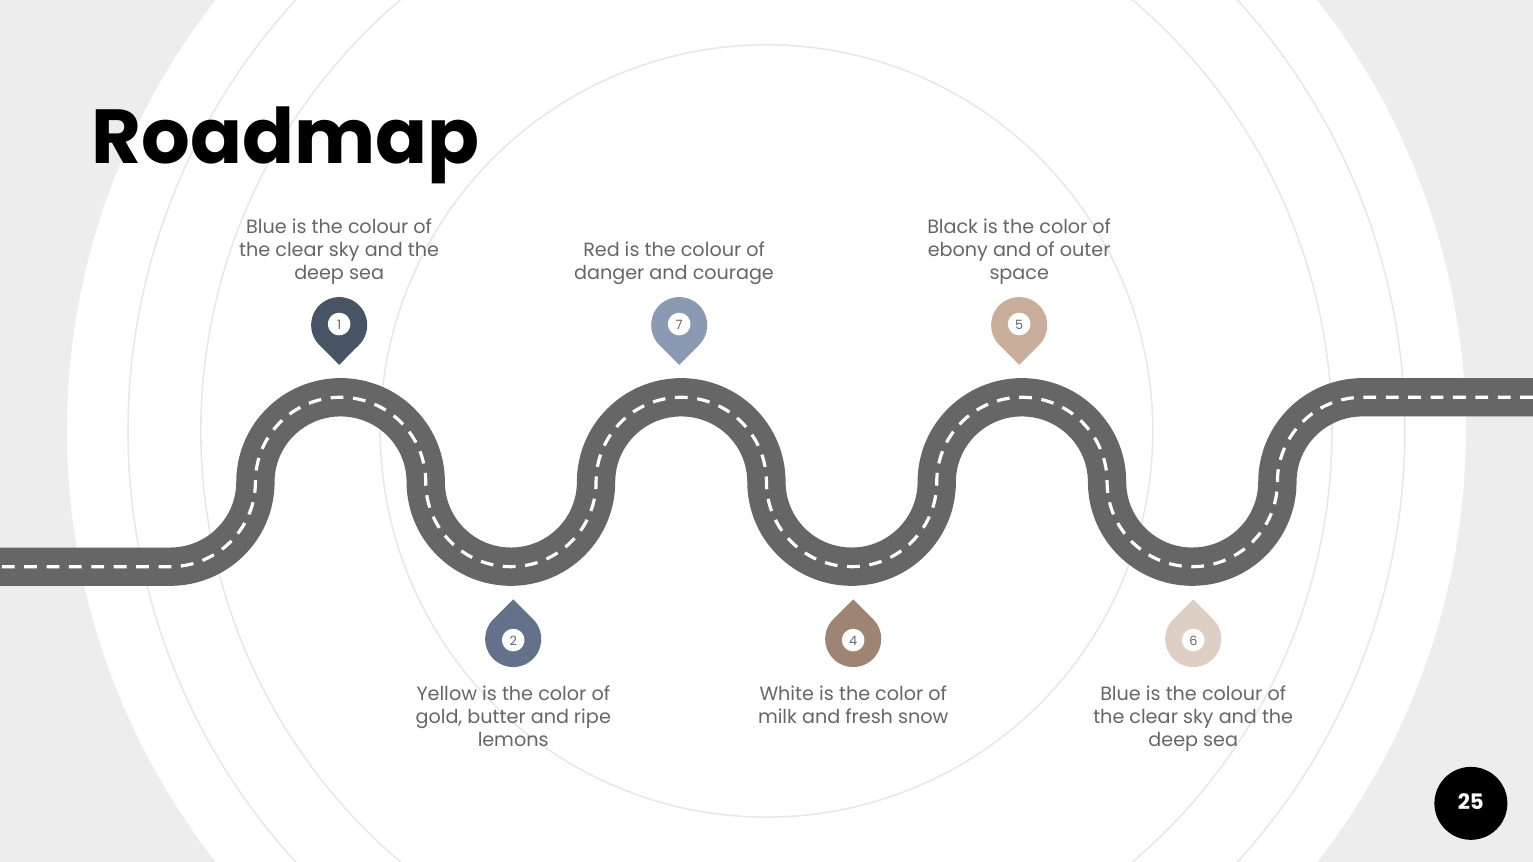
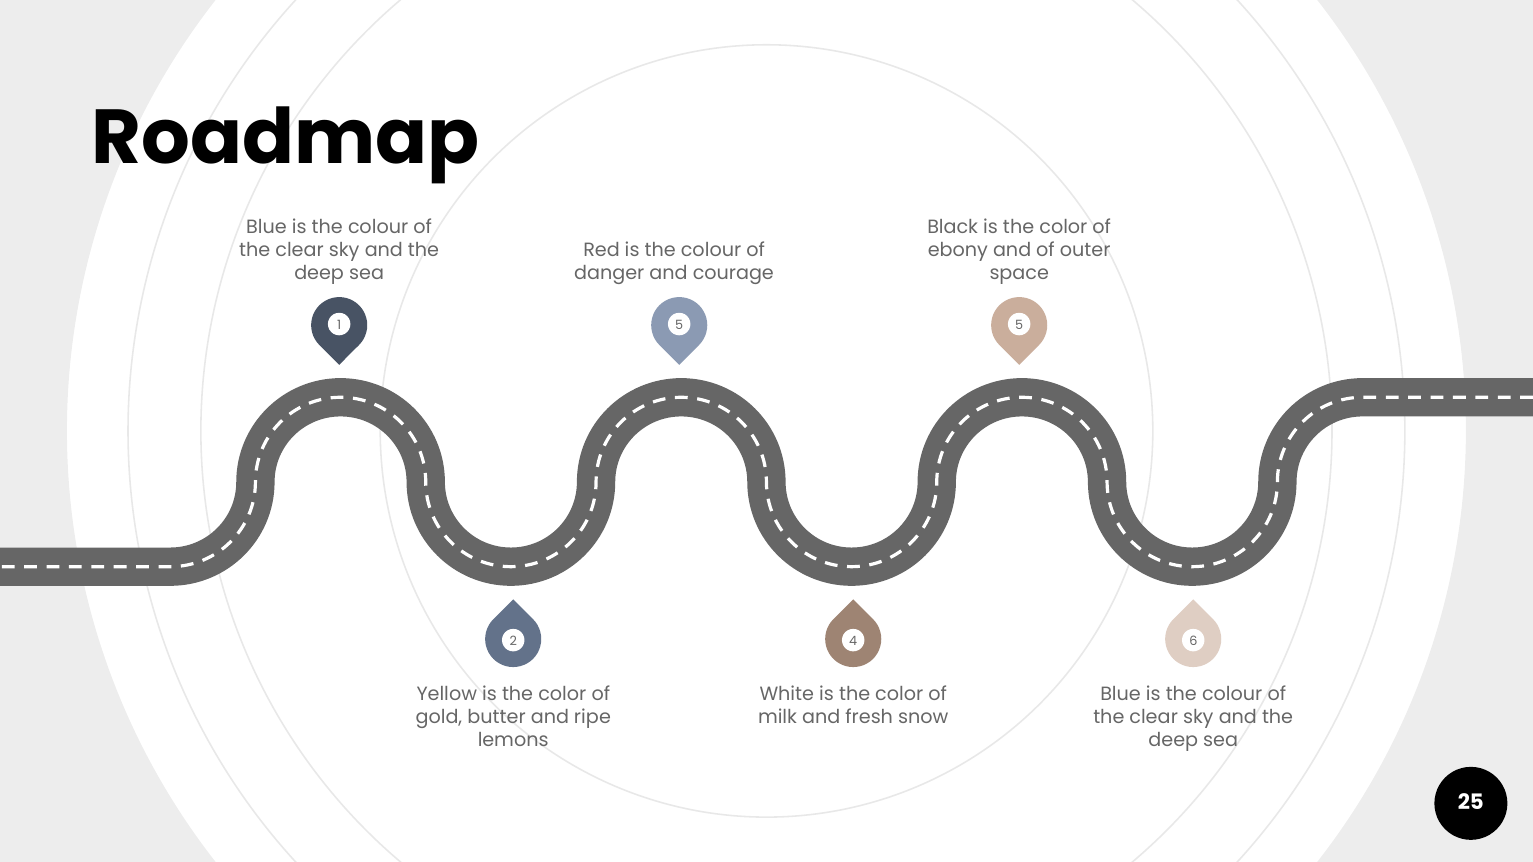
1 7: 7 -> 5
